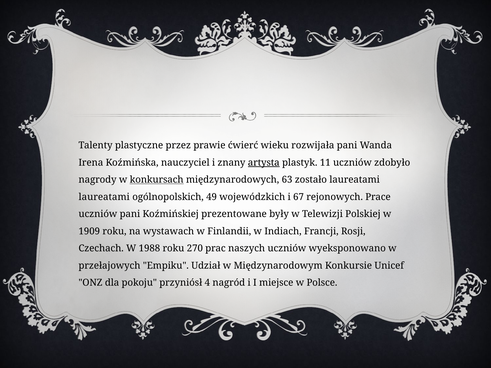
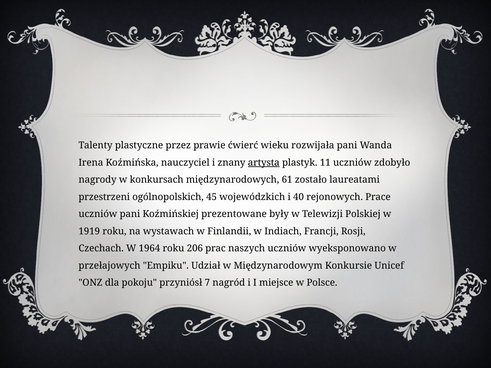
konkursach underline: present -> none
63: 63 -> 61
laureatami at (104, 197): laureatami -> przestrzeni
49: 49 -> 45
67: 67 -> 40
1909: 1909 -> 1919
1988: 1988 -> 1964
270: 270 -> 206
4: 4 -> 7
